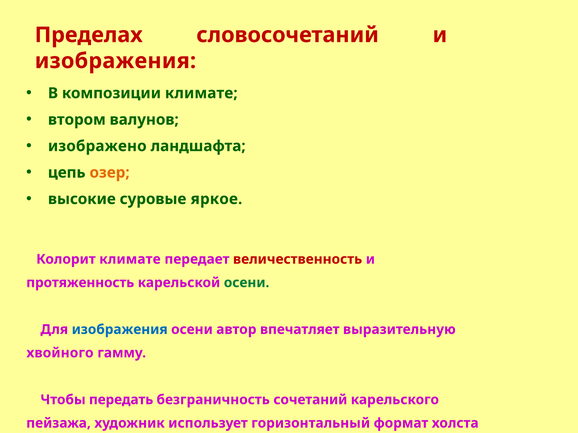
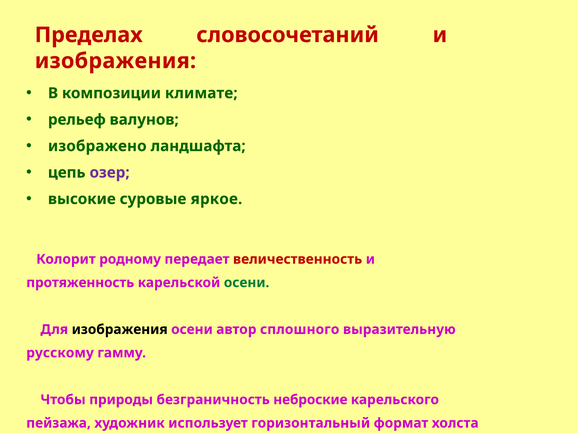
втором: втором -> рельеф
озер colour: orange -> purple
Колорит климате: климате -> родному
изображения at (120, 330) colour: blue -> black
впечатляет: впечатляет -> сплошного
хвойного: хвойного -> русскому
передать: передать -> природы
сочетаний: сочетаний -> неброские
